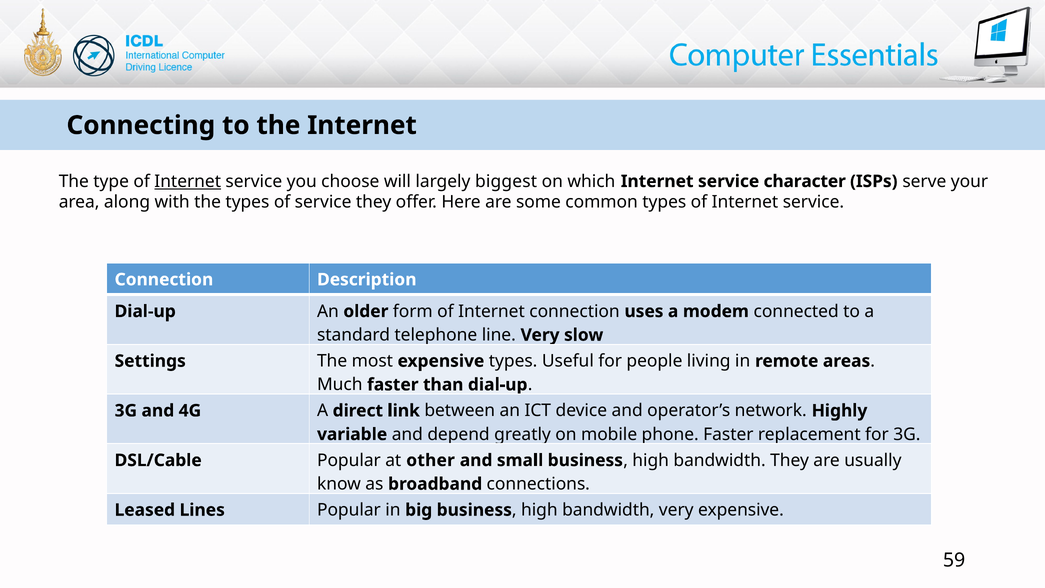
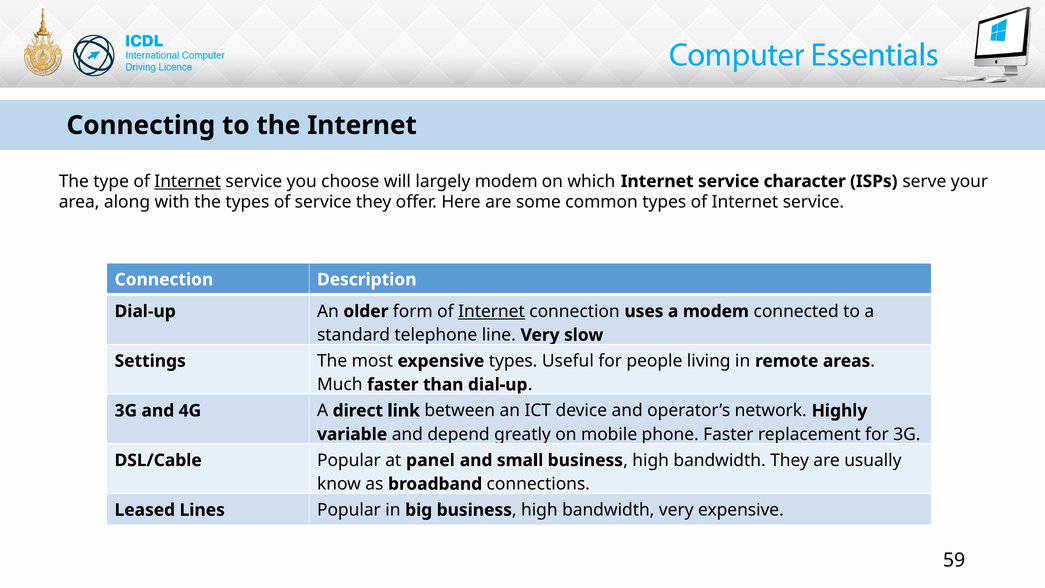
largely biggest: biggest -> modem
Internet at (491, 311) underline: none -> present
other: other -> panel
